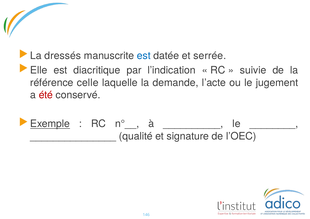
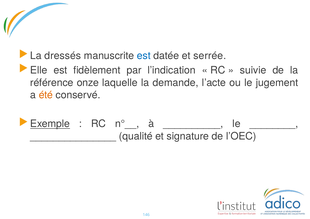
diacritique: diacritique -> fidèlement
celle: celle -> onze
été colour: red -> orange
